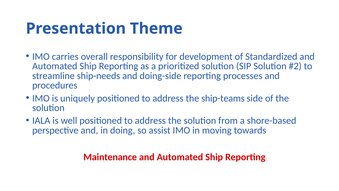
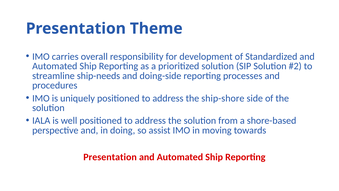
ship-teams: ship-teams -> ship-shore
Maintenance at (110, 157): Maintenance -> Presentation
